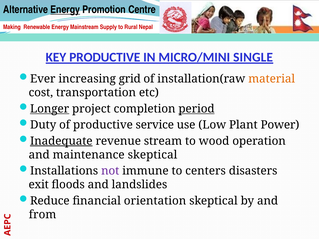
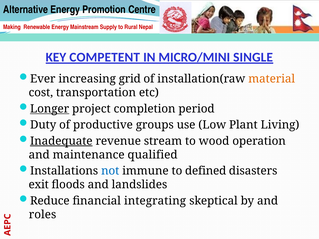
Energy at (65, 10) underline: present -> none
KEY PRODUCTIVE: PRODUCTIVE -> COMPETENT
period underline: present -> none
service: service -> groups
Power: Power -> Living
maintenance skeptical: skeptical -> qualified
not colour: purple -> blue
centers: centers -> defined
orientation: orientation -> integrating
from: from -> roles
